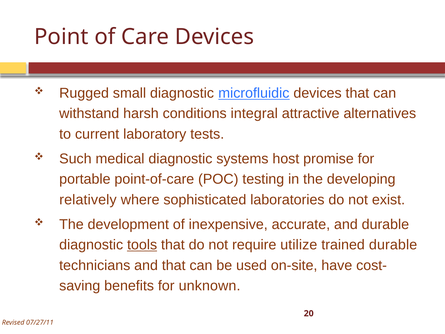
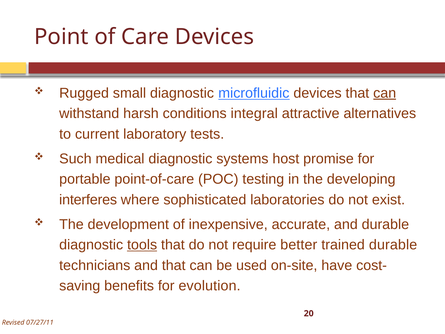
can at (385, 93) underline: none -> present
relatively: relatively -> interferes
utilize: utilize -> better
unknown: unknown -> evolution
